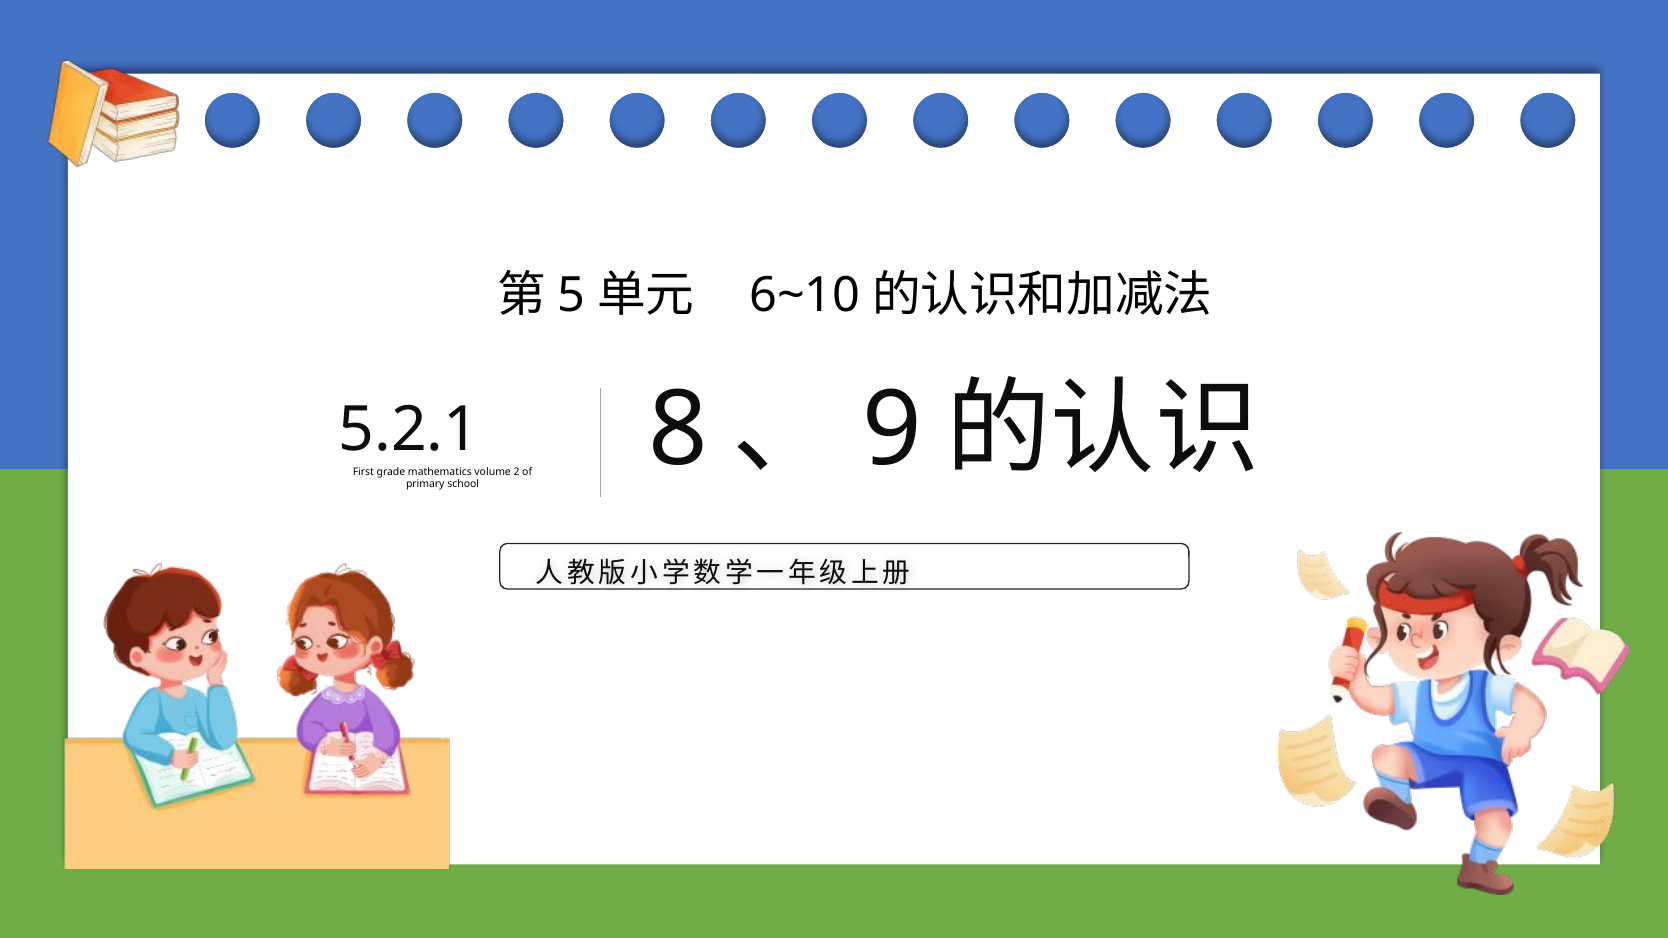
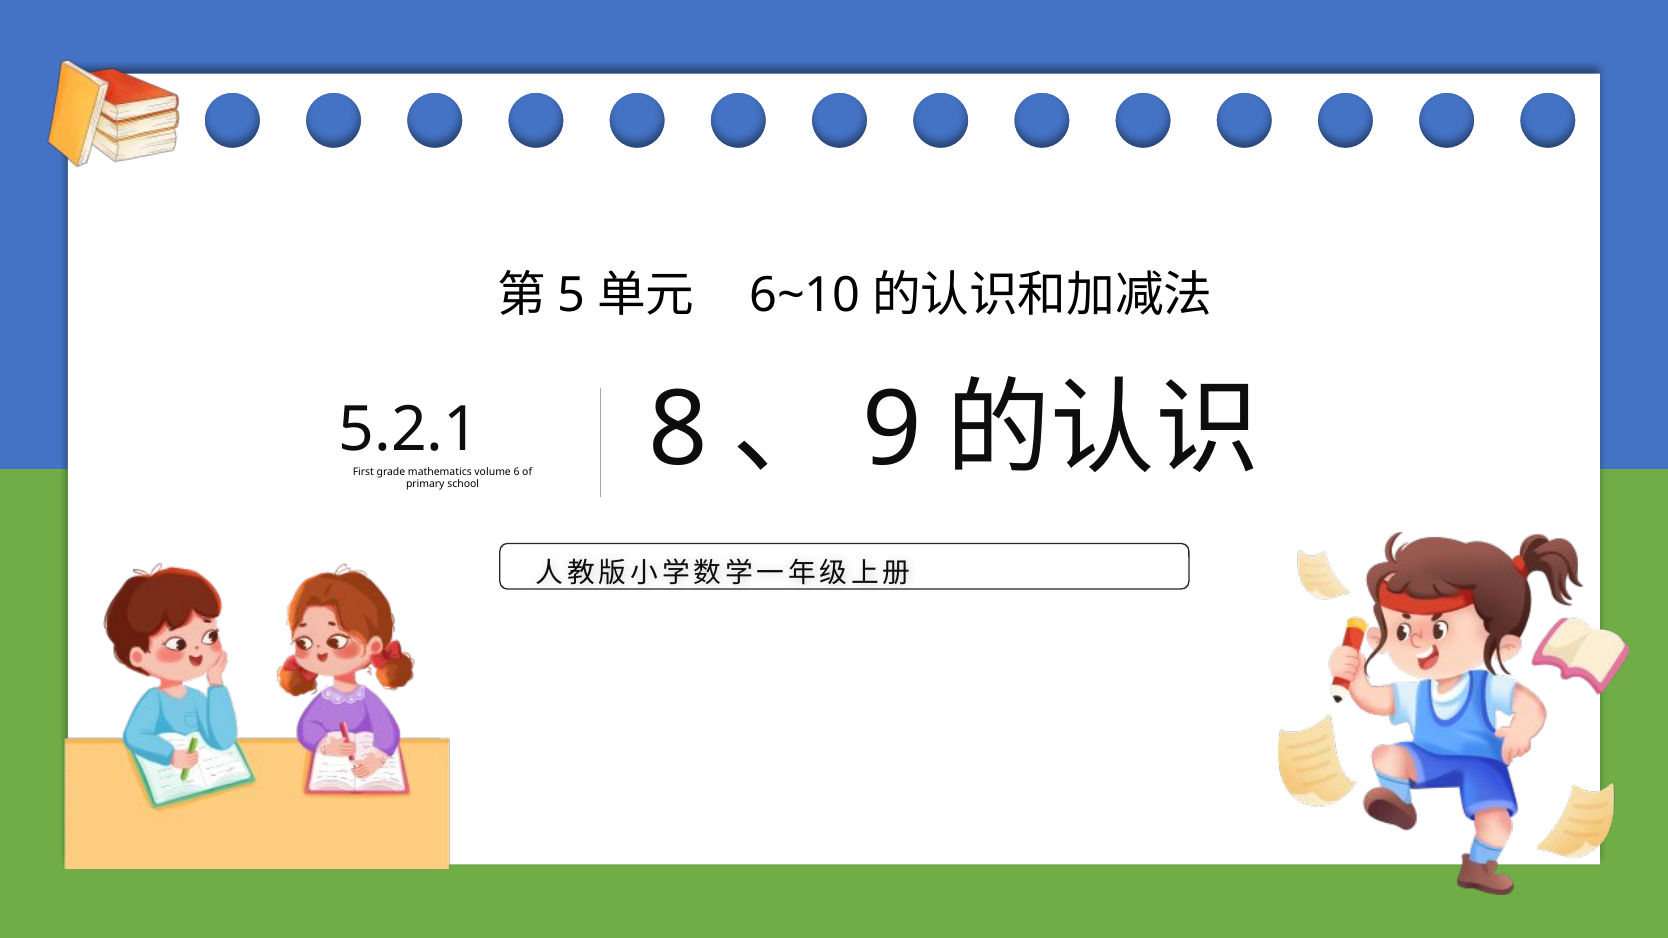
2: 2 -> 6
